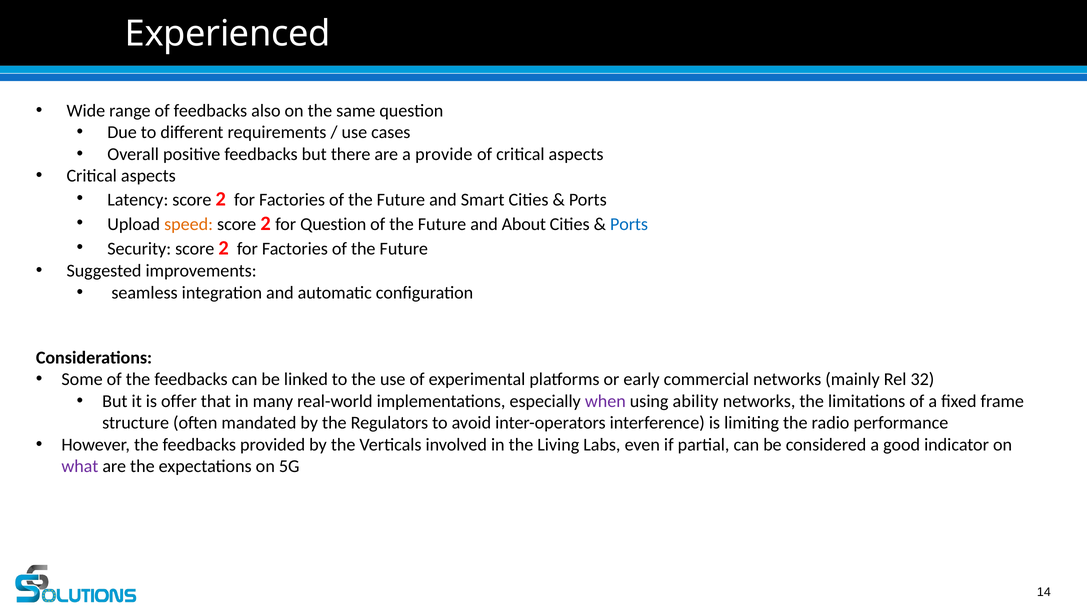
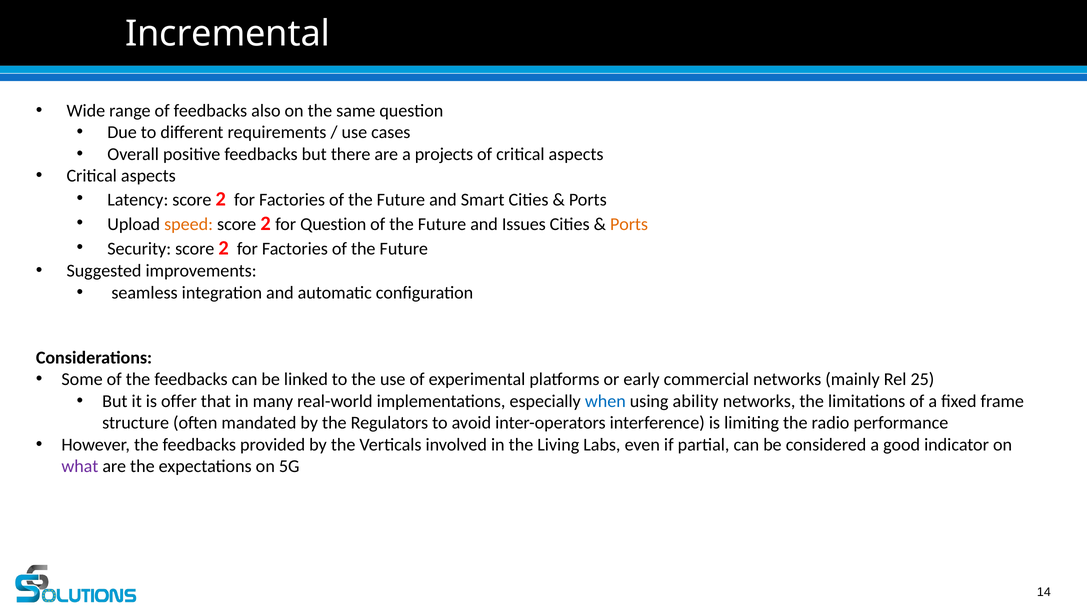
Experienced: Experienced -> Incremental
provide: provide -> projects
About: About -> Issues
Ports at (629, 224) colour: blue -> orange
32: 32 -> 25
when colour: purple -> blue
